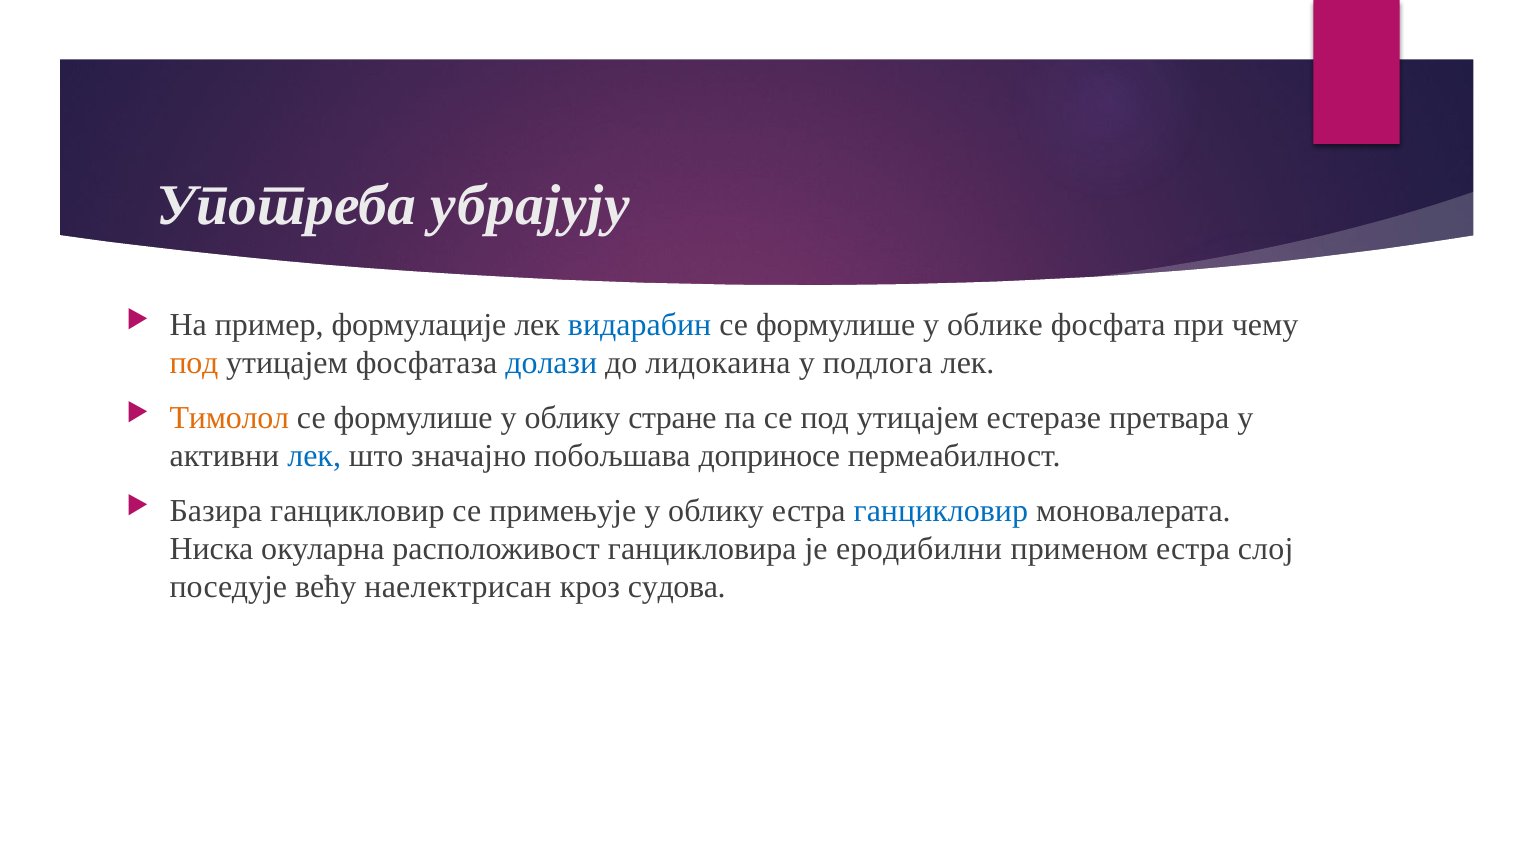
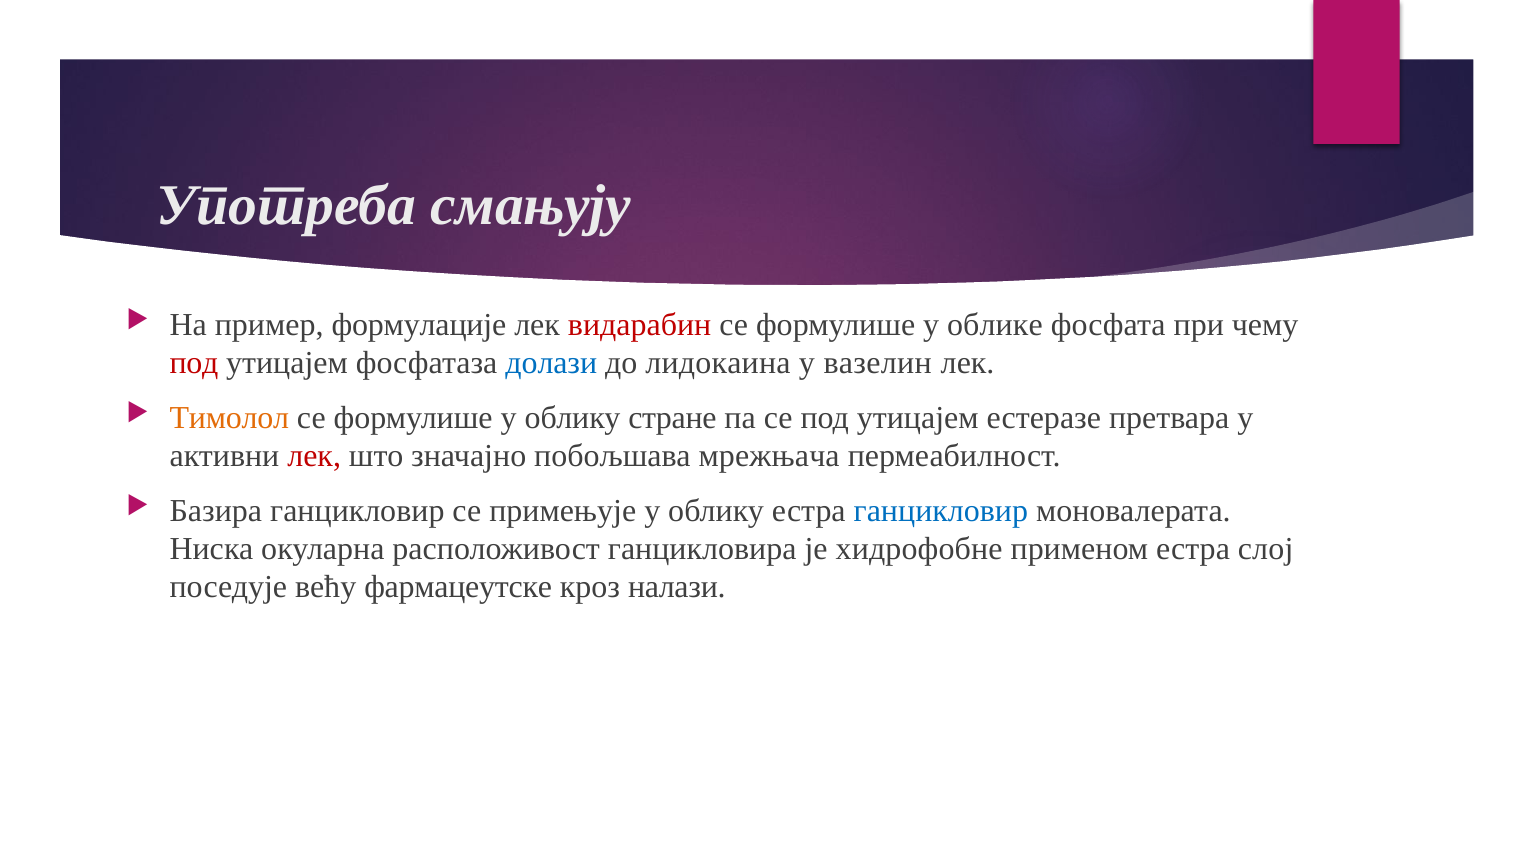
убрајују: убрајују -> смањују
видарабин colour: blue -> red
под at (194, 363) colour: orange -> red
подлога: подлога -> вазелин
лек at (314, 456) colour: blue -> red
доприносе: доприносе -> мрежњача
еродибилни: еродибилни -> хидрофобне
наелектрисан: наелектрисан -> фармацеутске
судова: судова -> налази
